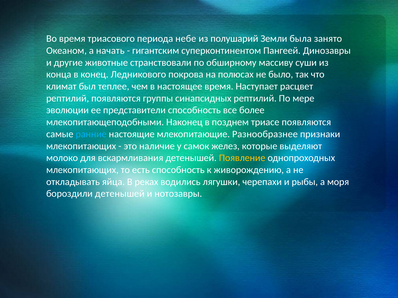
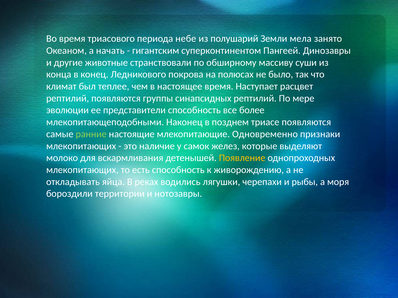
была: была -> мела
ранние colour: light blue -> light green
Разнообразнее: Разнообразнее -> Одновременно
бороздили детенышей: детенышей -> территории
